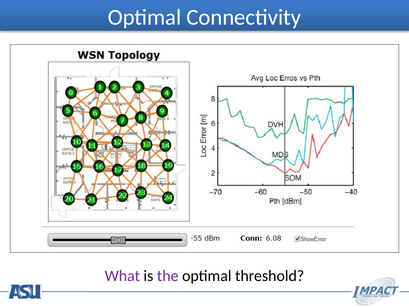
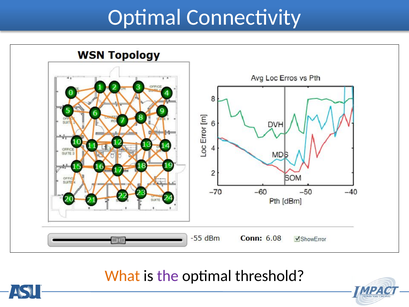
What colour: purple -> orange
